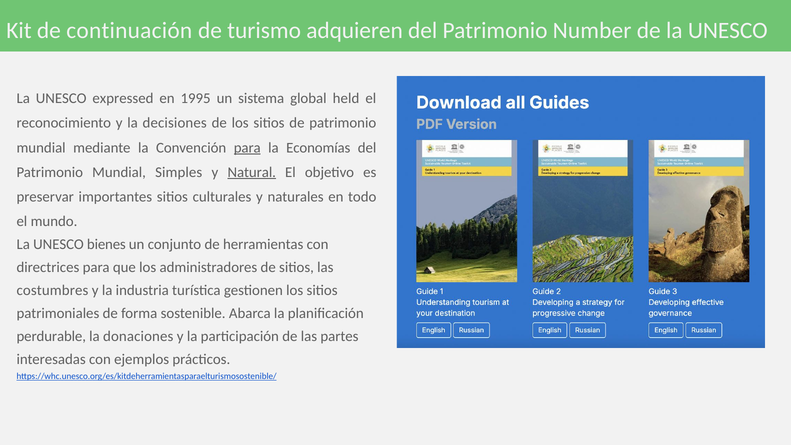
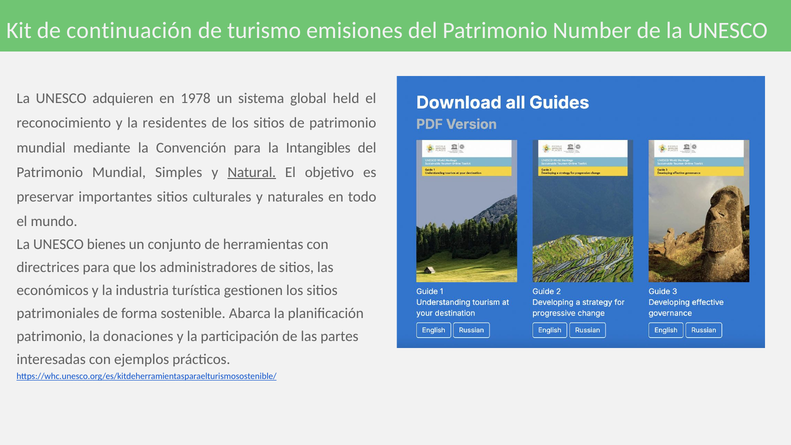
adquieren: adquieren -> emisiones
expressed: expressed -> adquieren
1995: 1995 -> 1978
decisiones: decisiones -> residentes
para at (247, 148) underline: present -> none
Economías: Economías -> Intangibles
costumbres: costumbres -> económicos
perdurable at (51, 336): perdurable -> patrimonio
